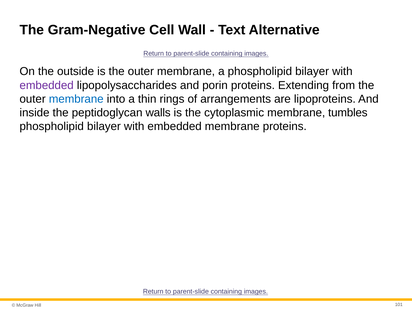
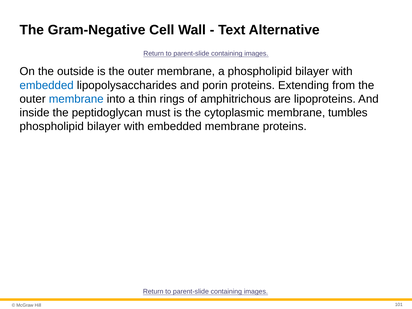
embedded at (47, 85) colour: purple -> blue
arrangements: arrangements -> amphitrichous
walls: walls -> must
